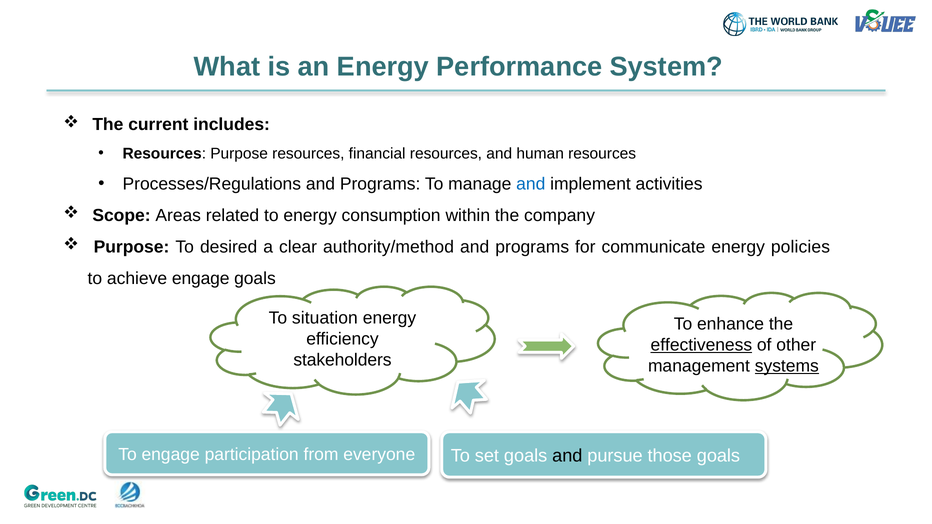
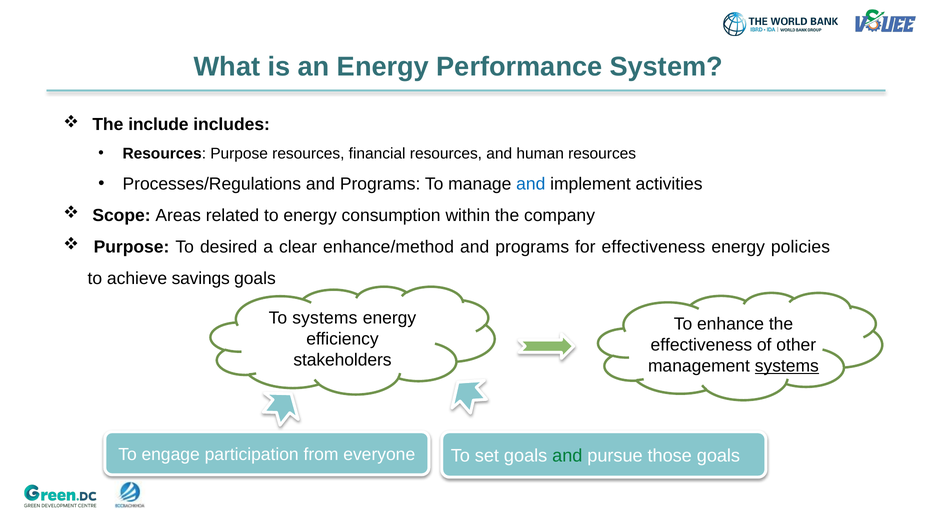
current: current -> include
authority/method: authority/method -> enhance/method
for communicate: communicate -> effectiveness
achieve engage: engage -> savings
To situation: situation -> systems
effectiveness at (701, 345) underline: present -> none
and at (567, 456) colour: black -> green
